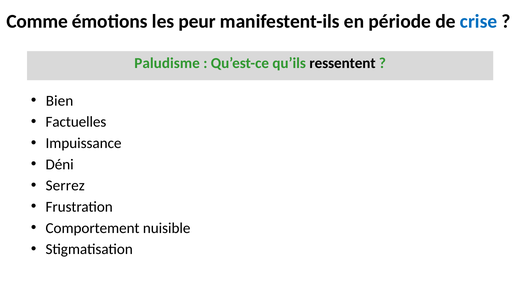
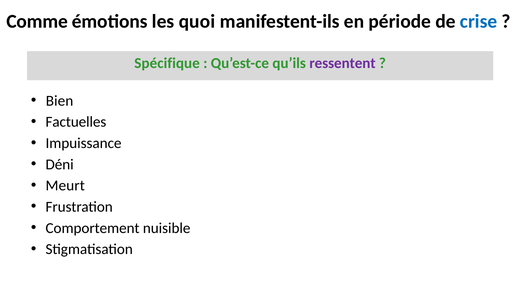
peur: peur -> quoi
Paludisme: Paludisme -> Spécifique
ressentent colour: black -> purple
Serrez: Serrez -> Meurt
